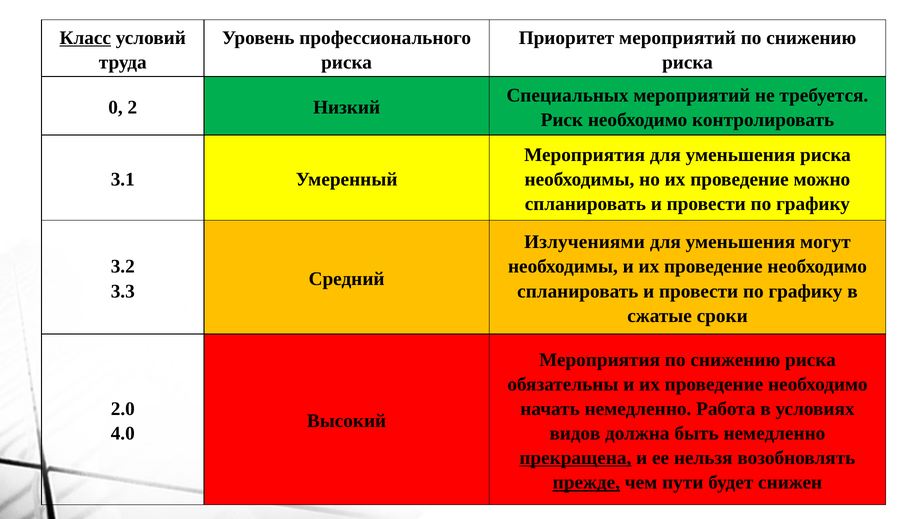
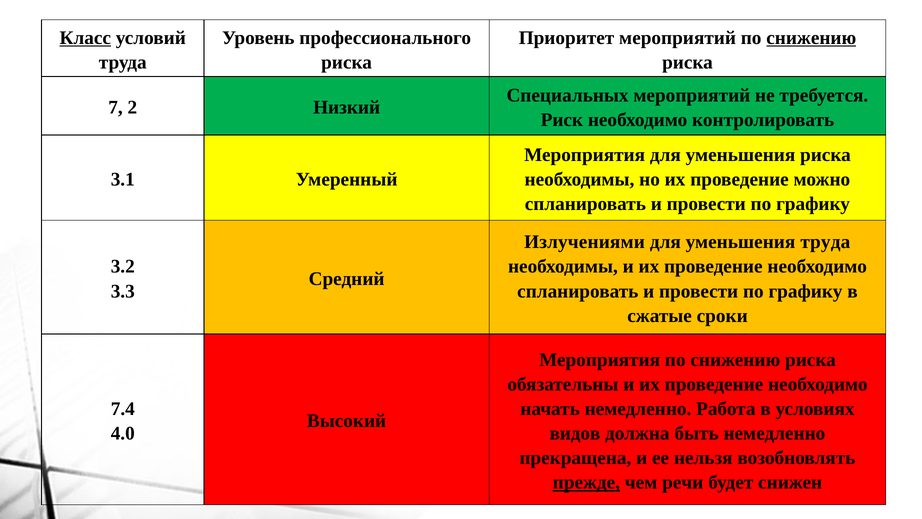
снижению at (811, 38) underline: none -> present
0: 0 -> 7
уменьшения могут: могут -> труда
2.0: 2.0 -> 7.4
прекращена underline: present -> none
пути: пути -> речи
